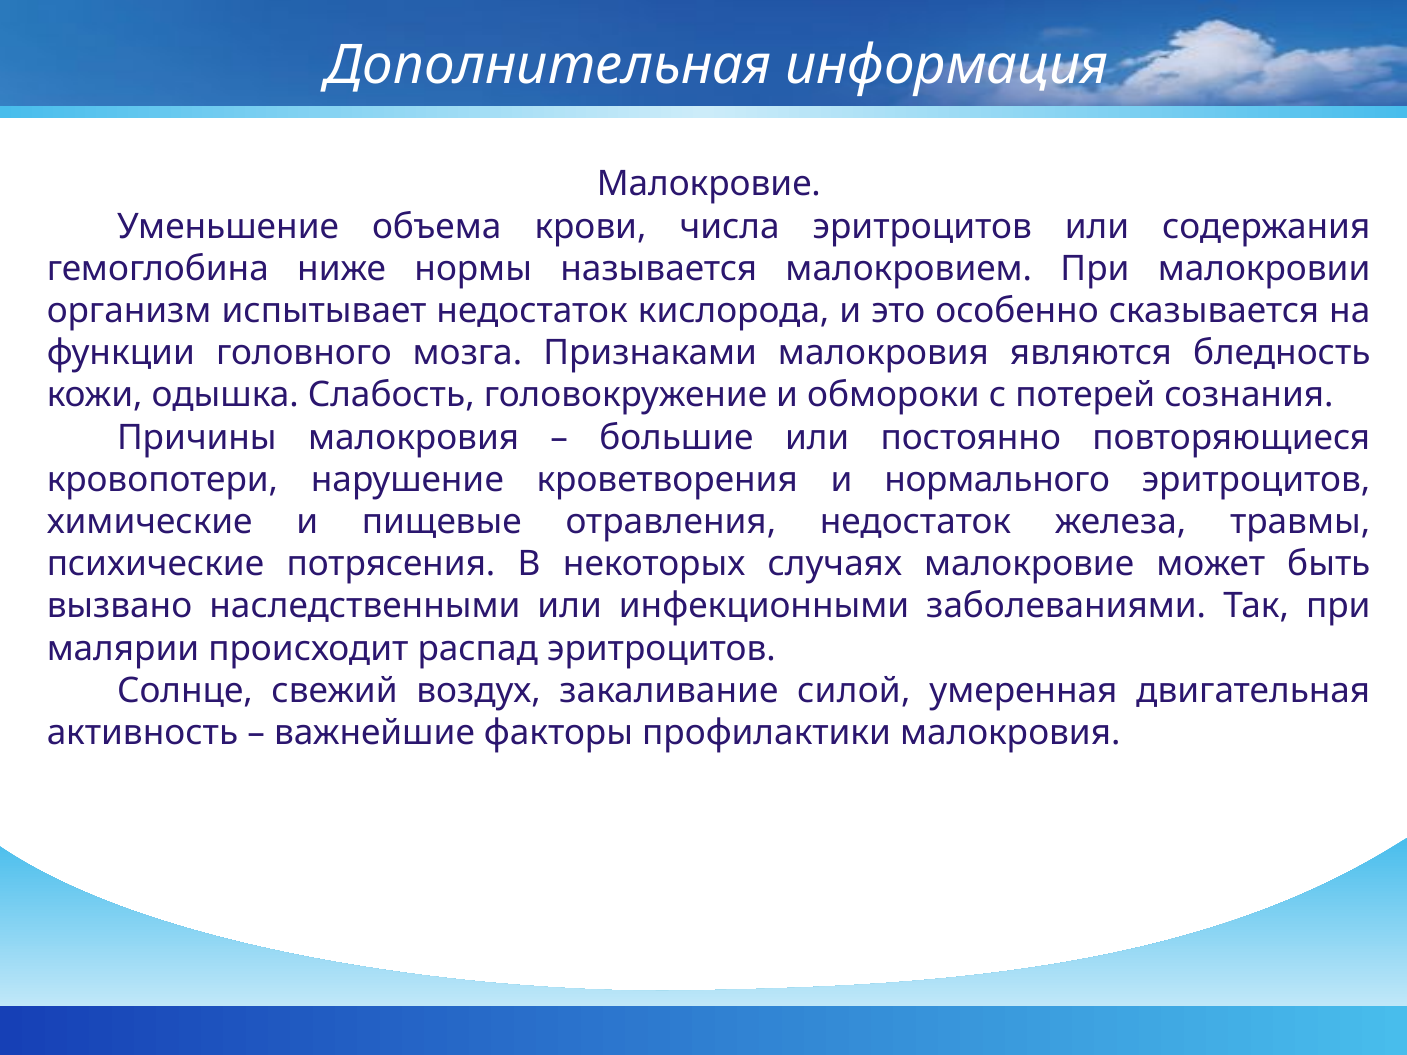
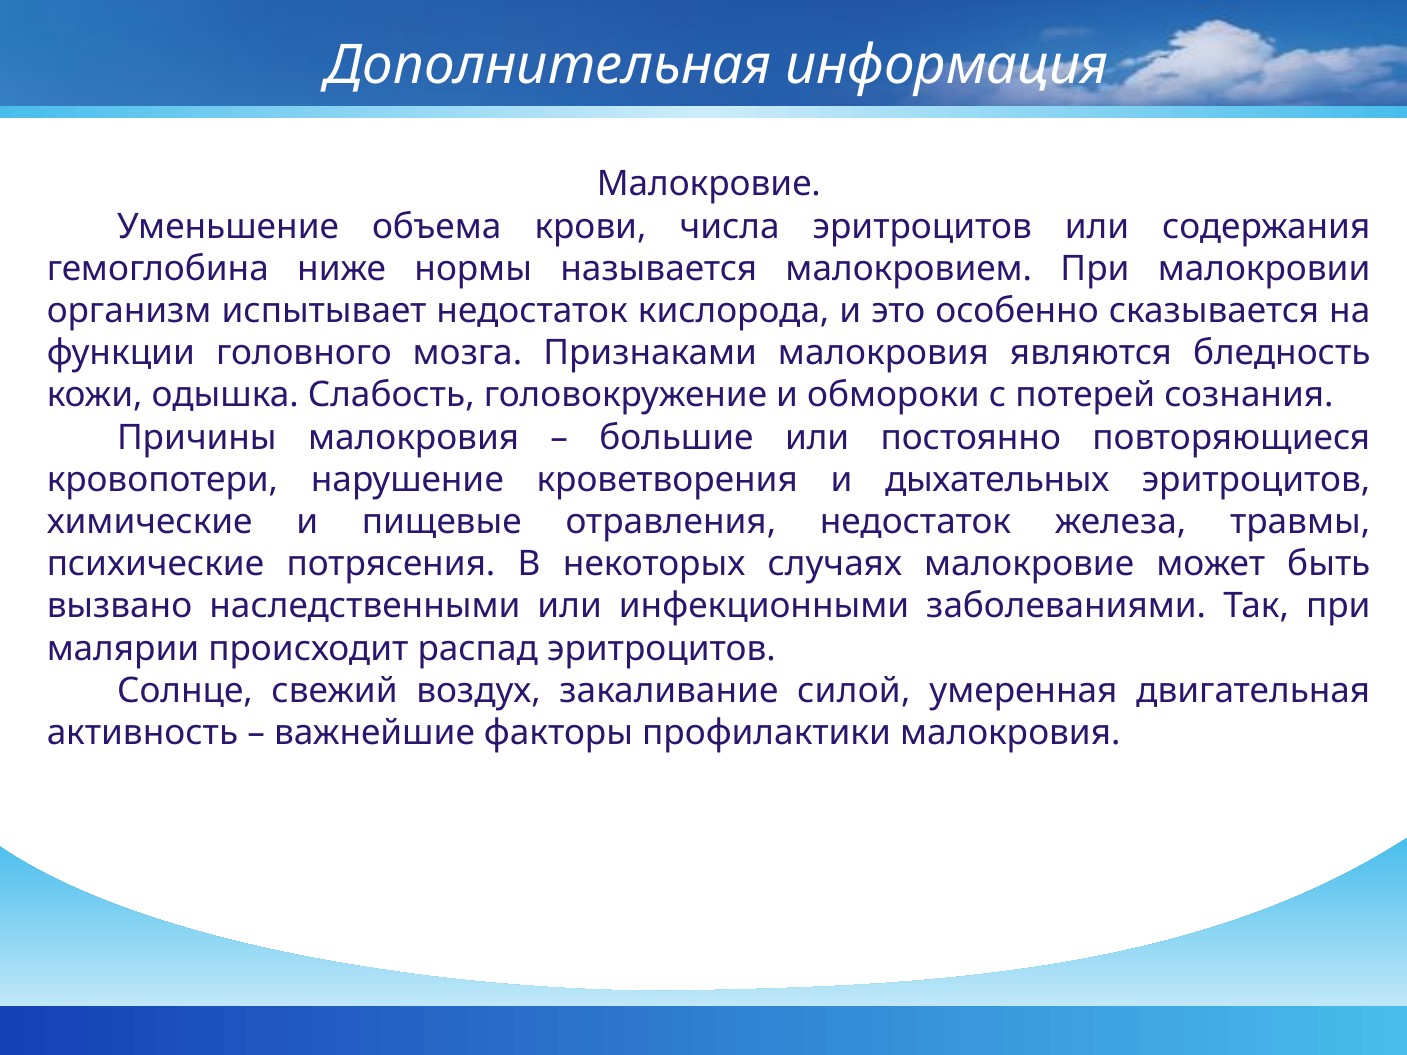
нормального: нормального -> дыхательных
